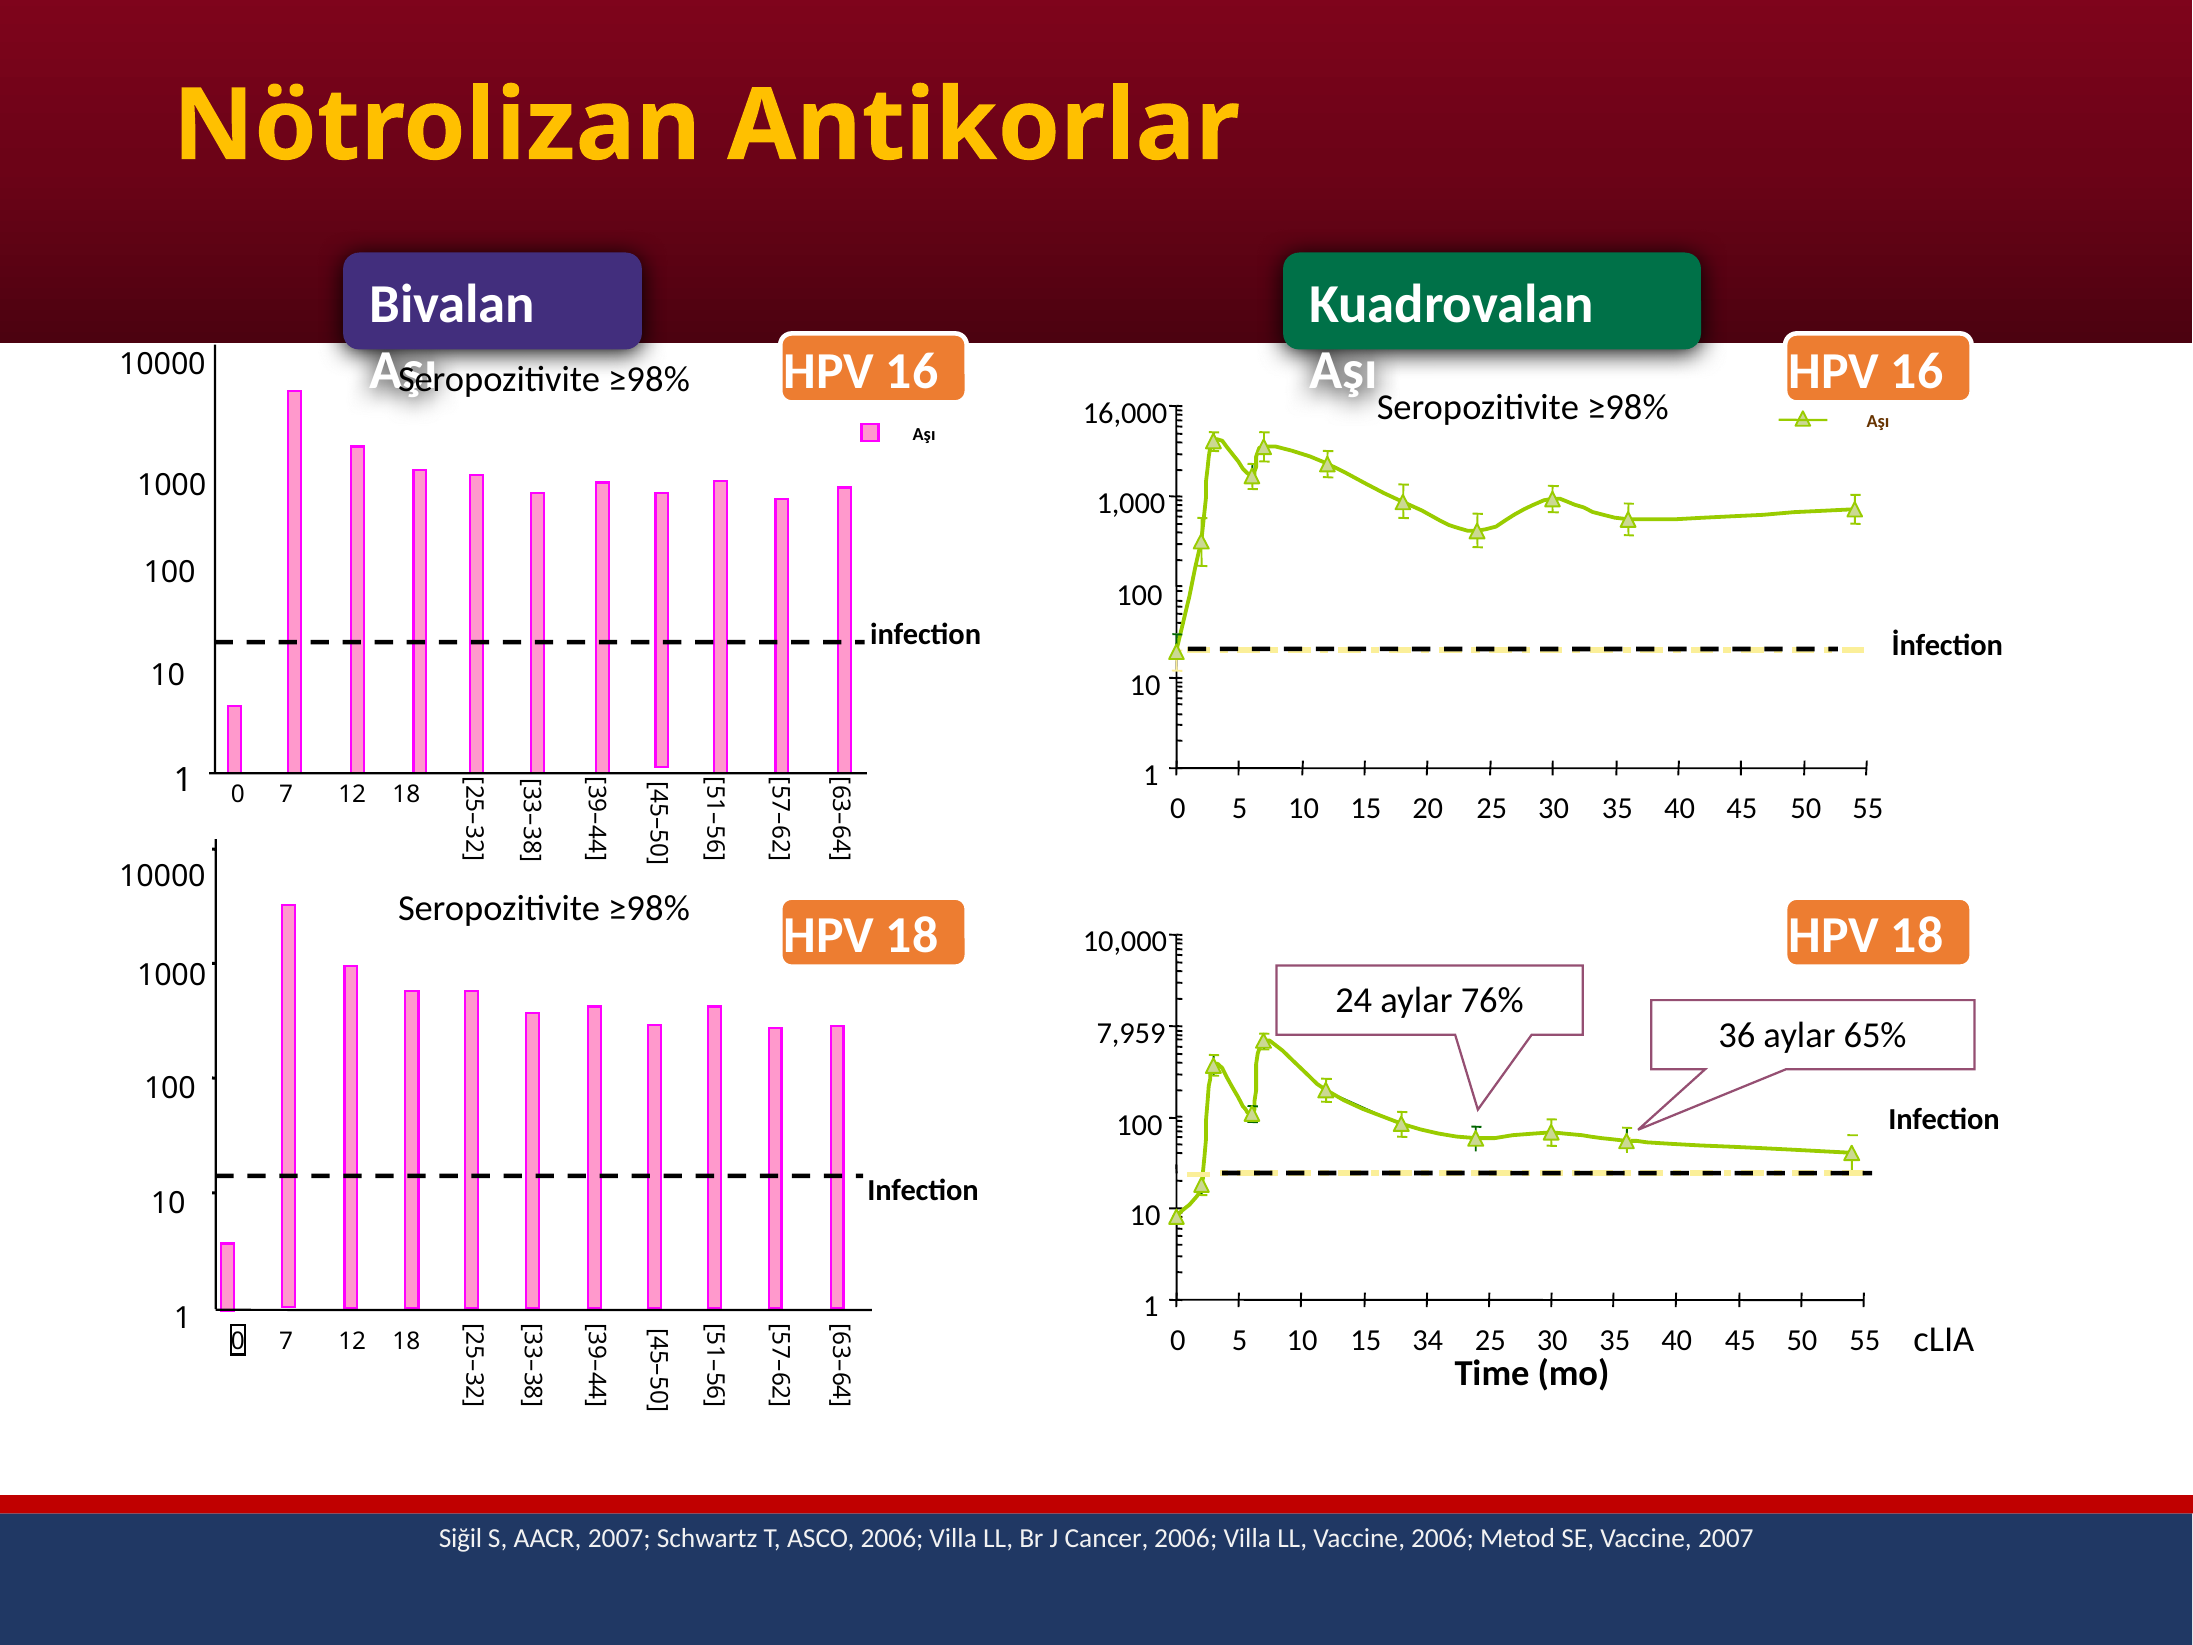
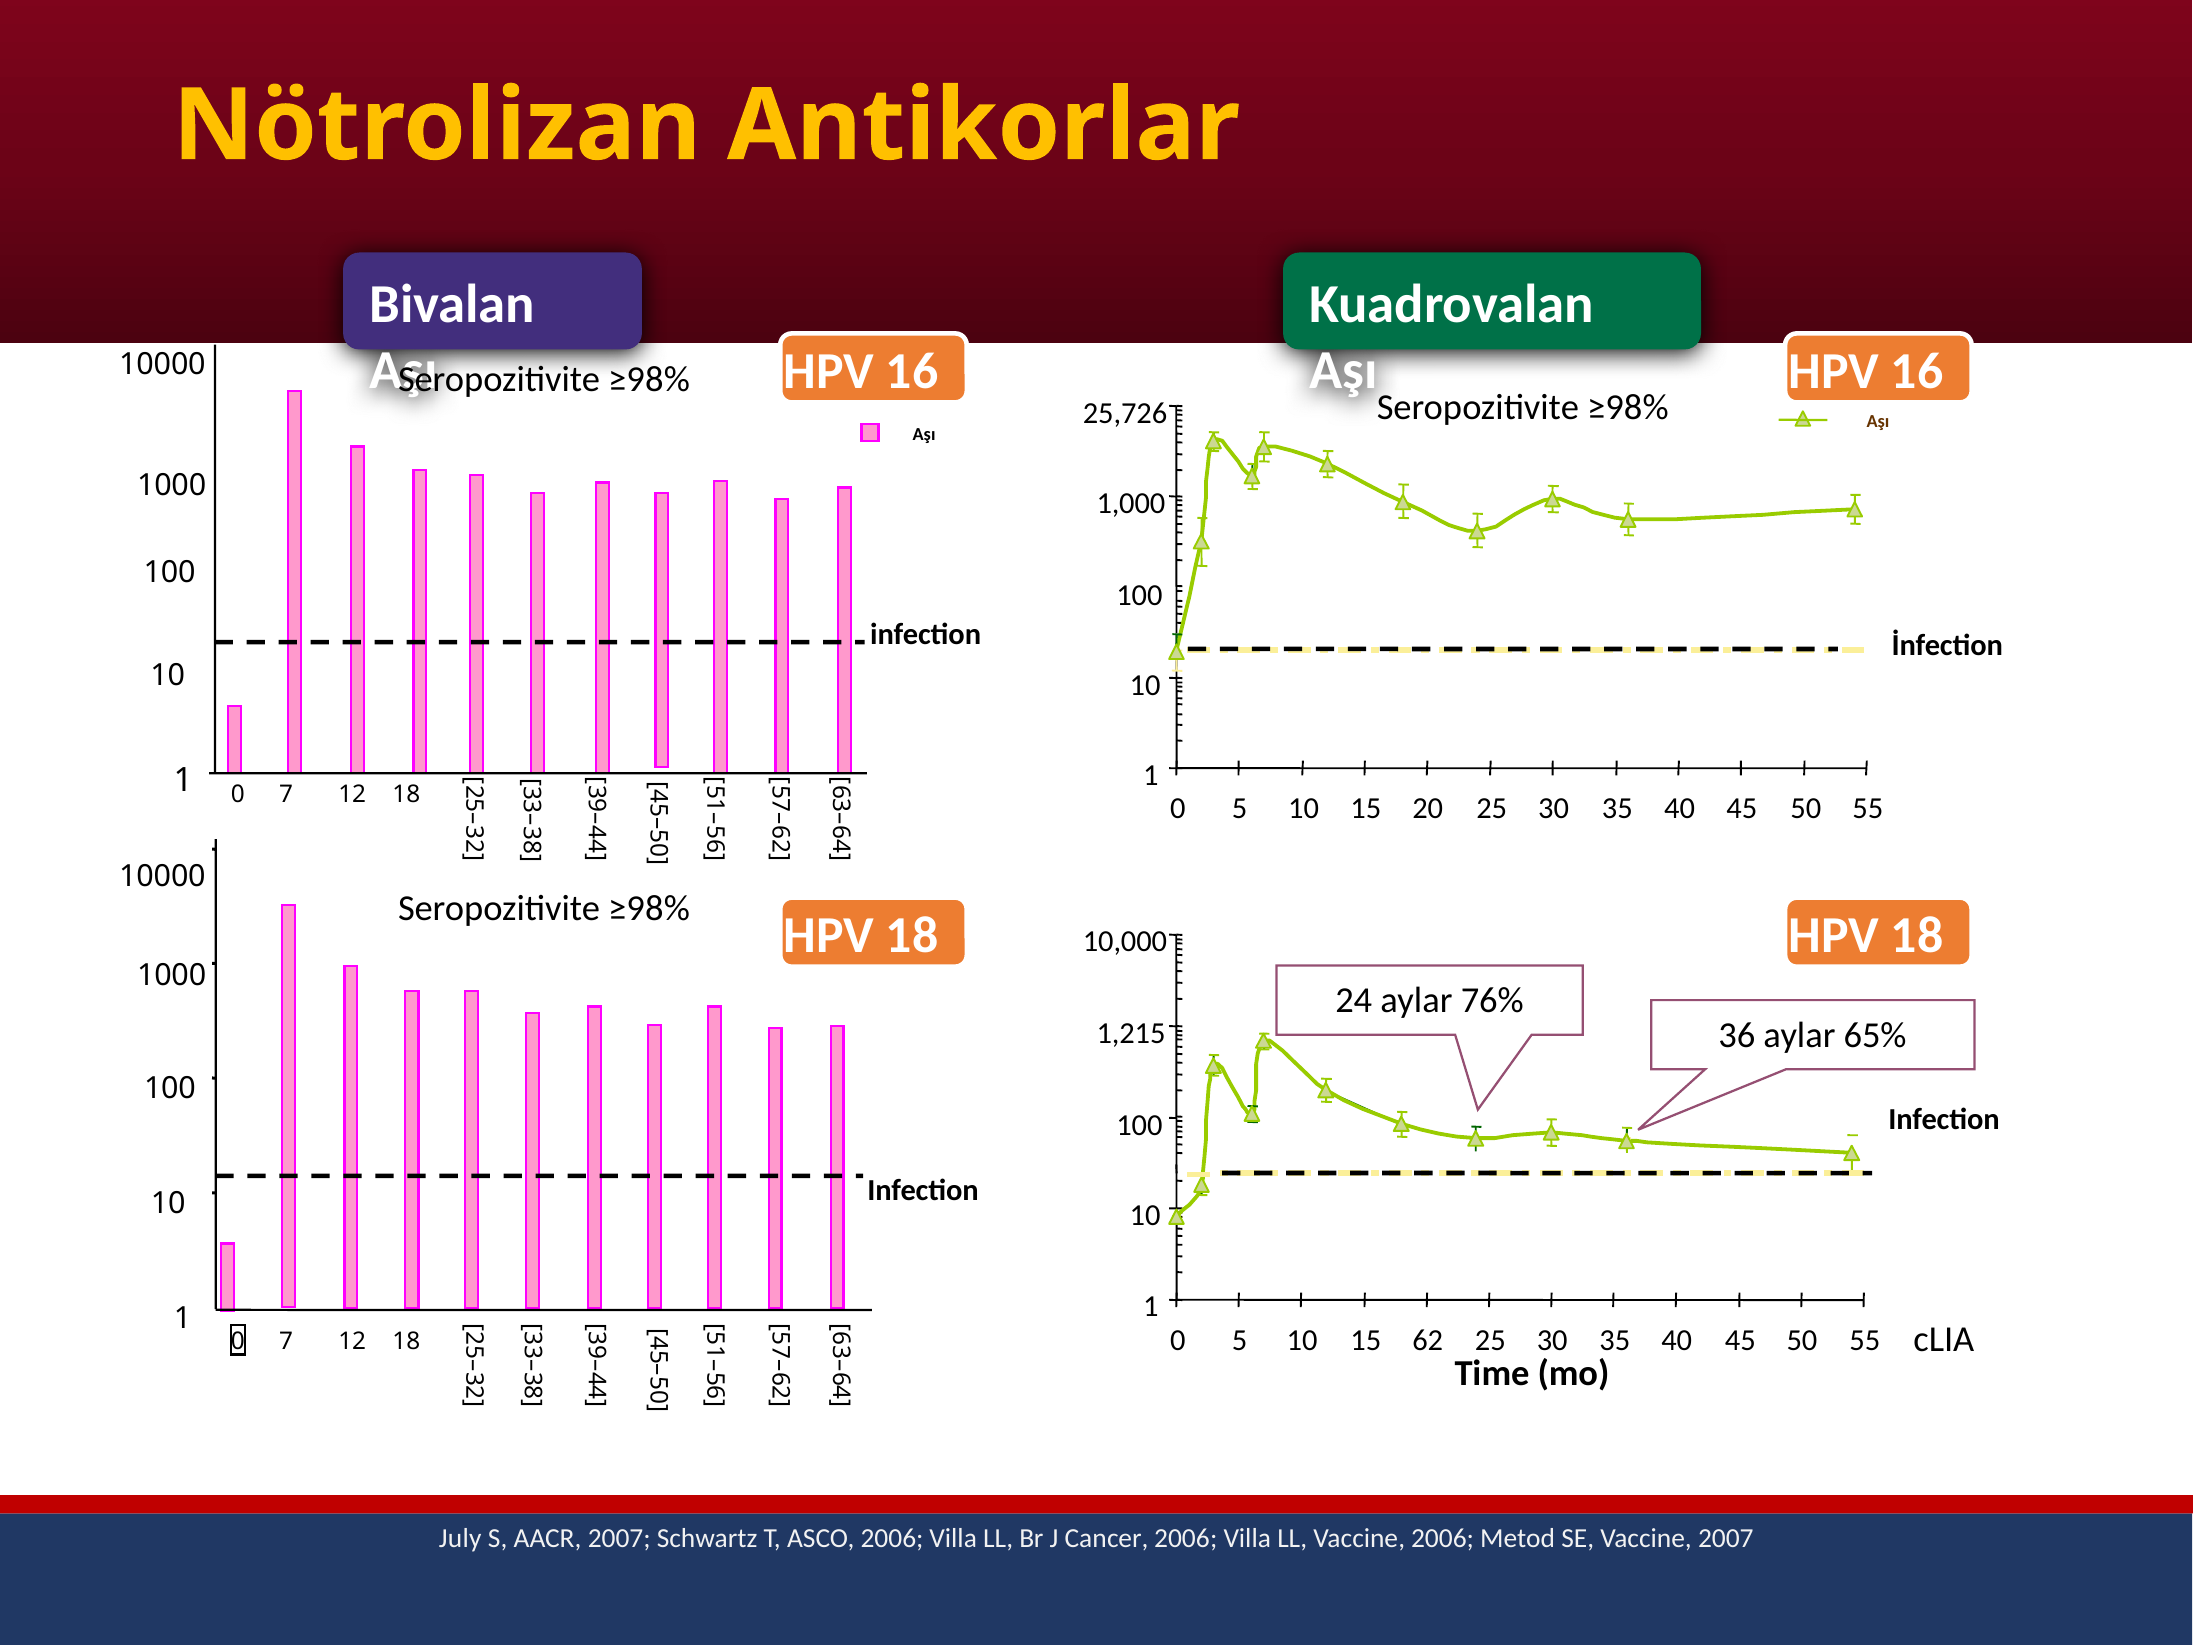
16,000: 16,000 -> 25,726
7,959: 7,959 -> 1,215
34: 34 -> 62
Siğil: Siğil -> July
